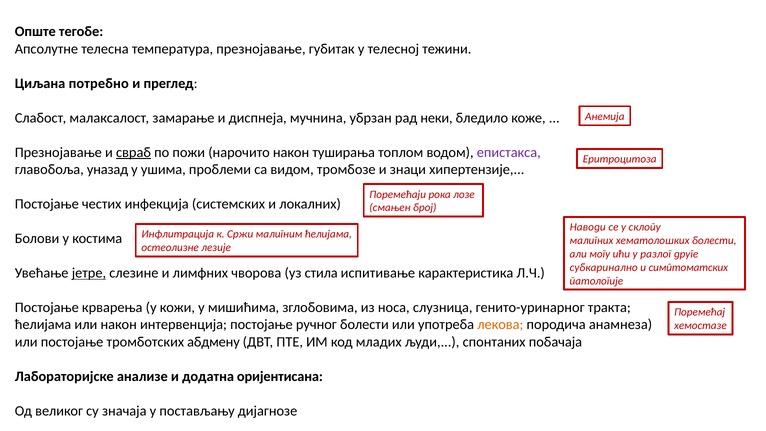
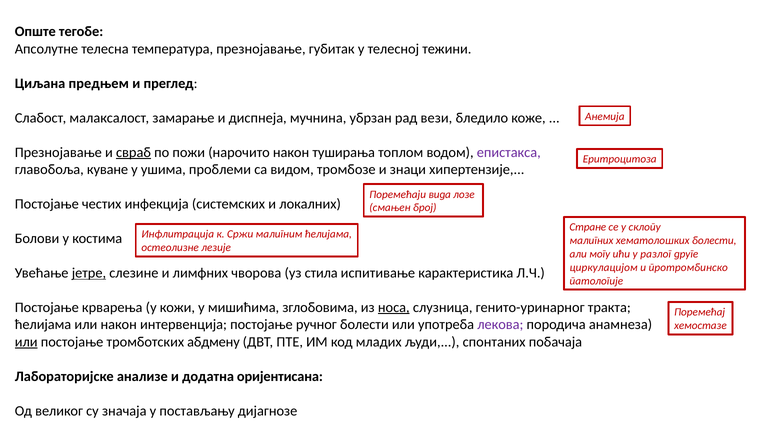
потребно: потребно -> предњем
неки: неки -> вези
уназад: уназад -> куване
рока: рока -> вида
Наводи: Наводи -> Стране
субкаринално: субкаринално -> циркулацијом
симптоматских: симптоматских -> протромбинско
носа underline: none -> present
лекова colour: orange -> purple
или at (26, 342) underline: none -> present
